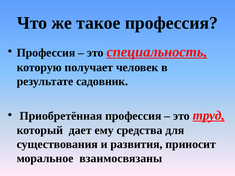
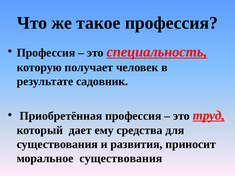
моральное взаимосвязаны: взаимосвязаны -> существования
